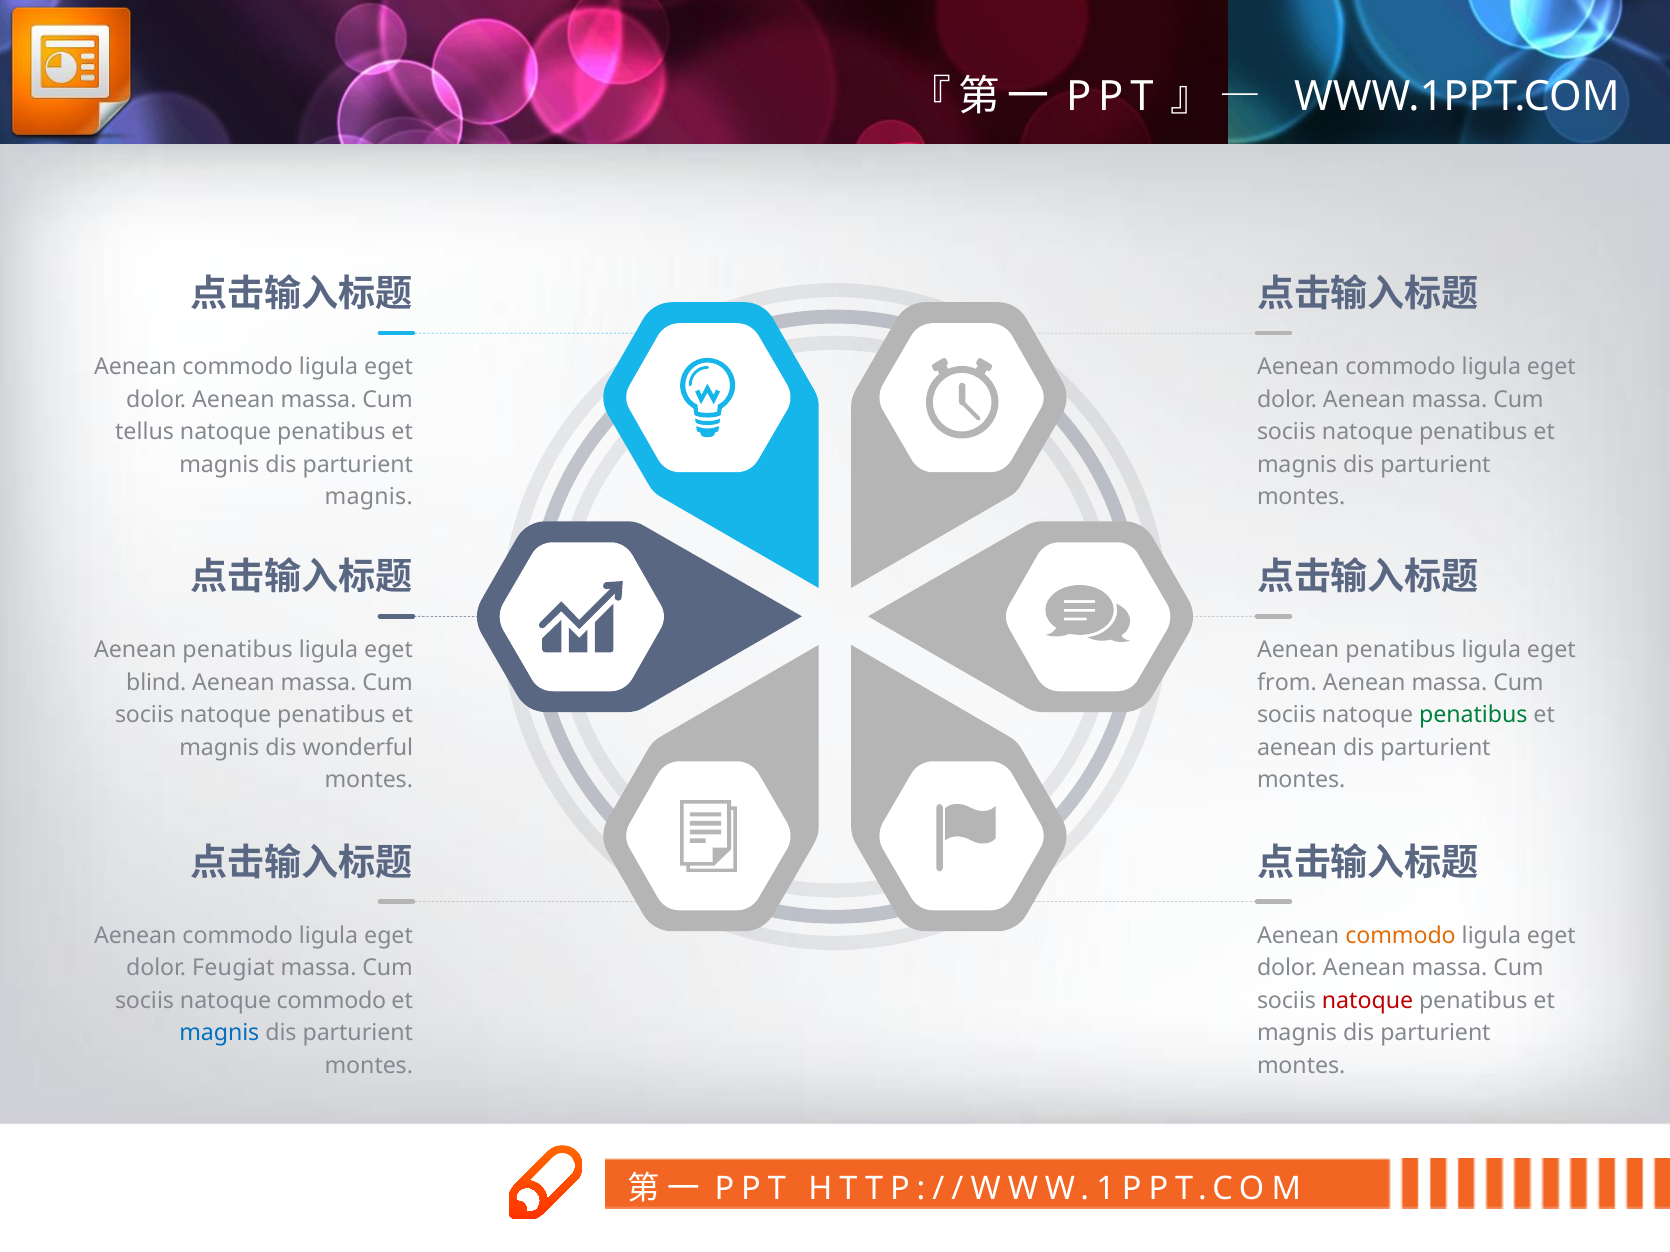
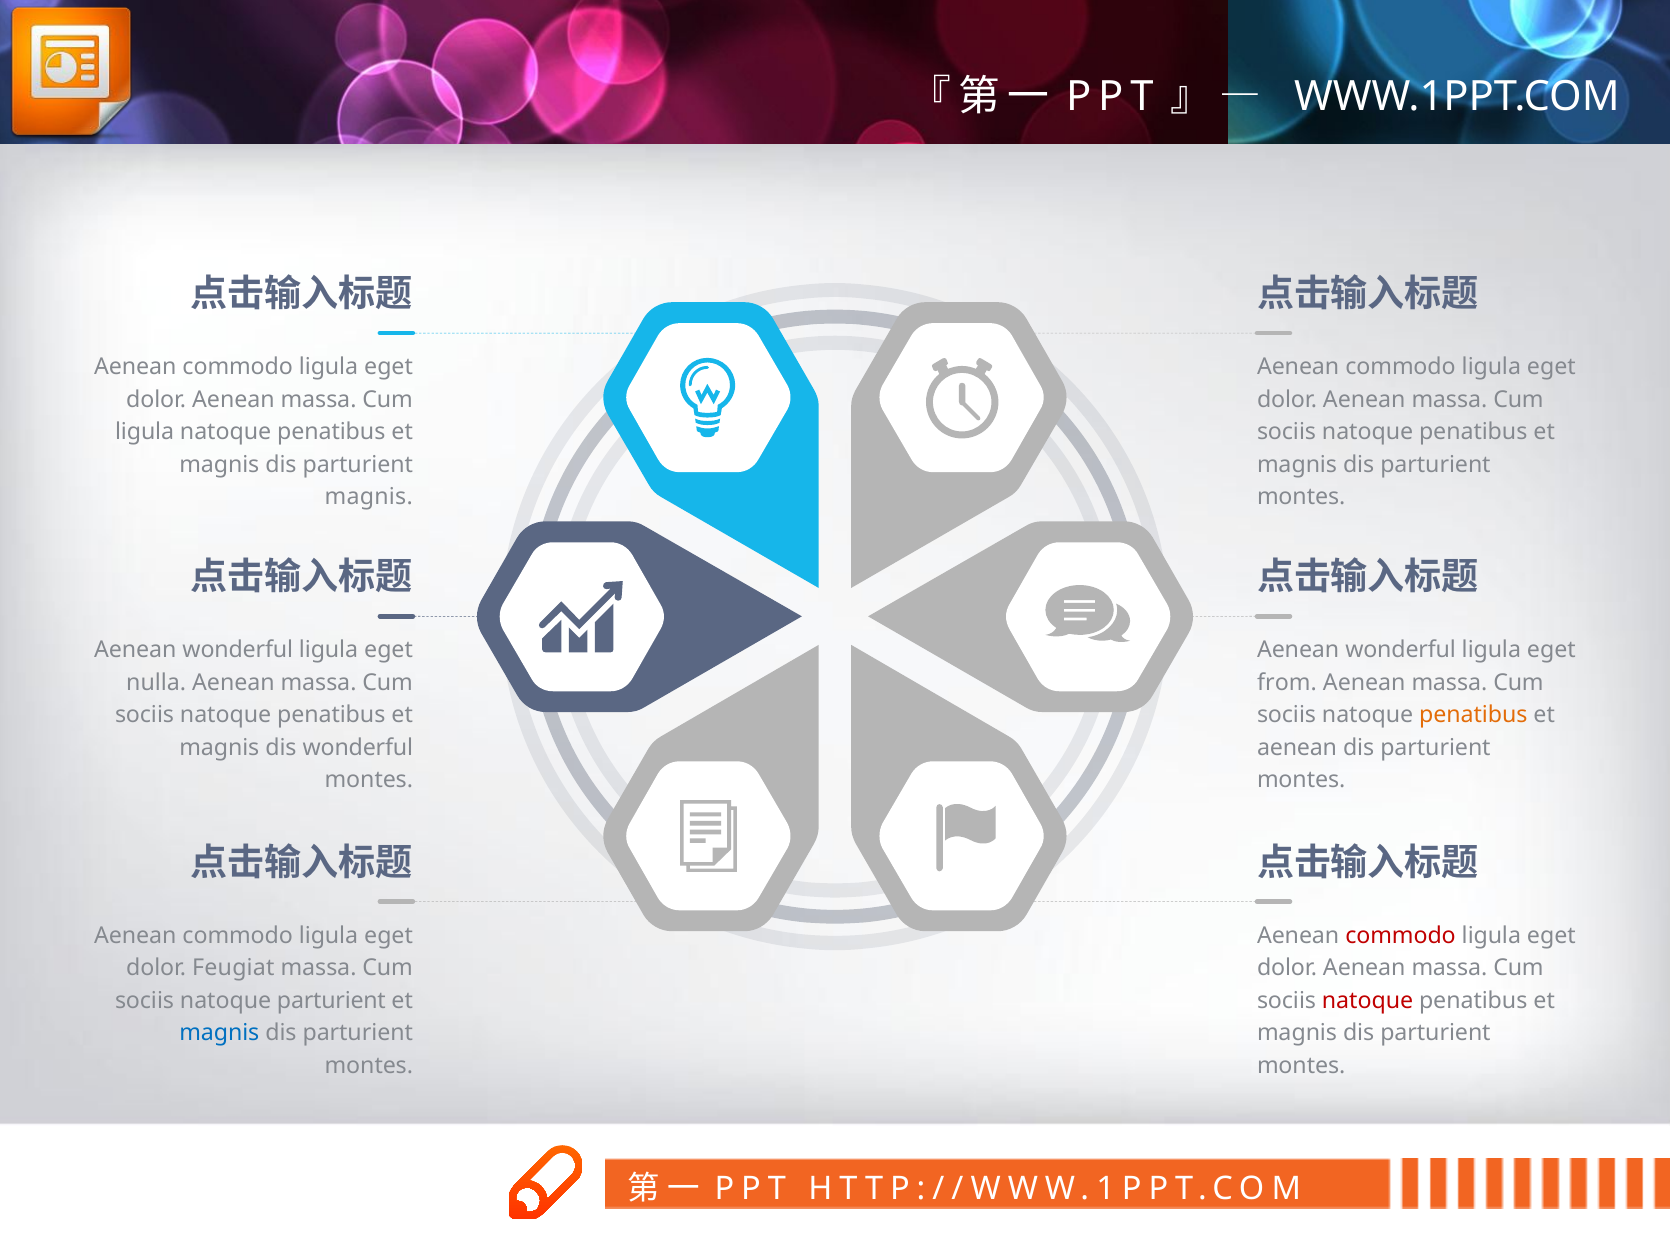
tellus at (145, 432): tellus -> ligula
penatibus at (238, 651): penatibus -> wonderful
penatibus at (1400, 651): penatibus -> wonderful
blind: blind -> nulla
penatibus at (1473, 716) colour: green -> orange
commodo at (1401, 936) colour: orange -> red
natoque commodo: commodo -> parturient
